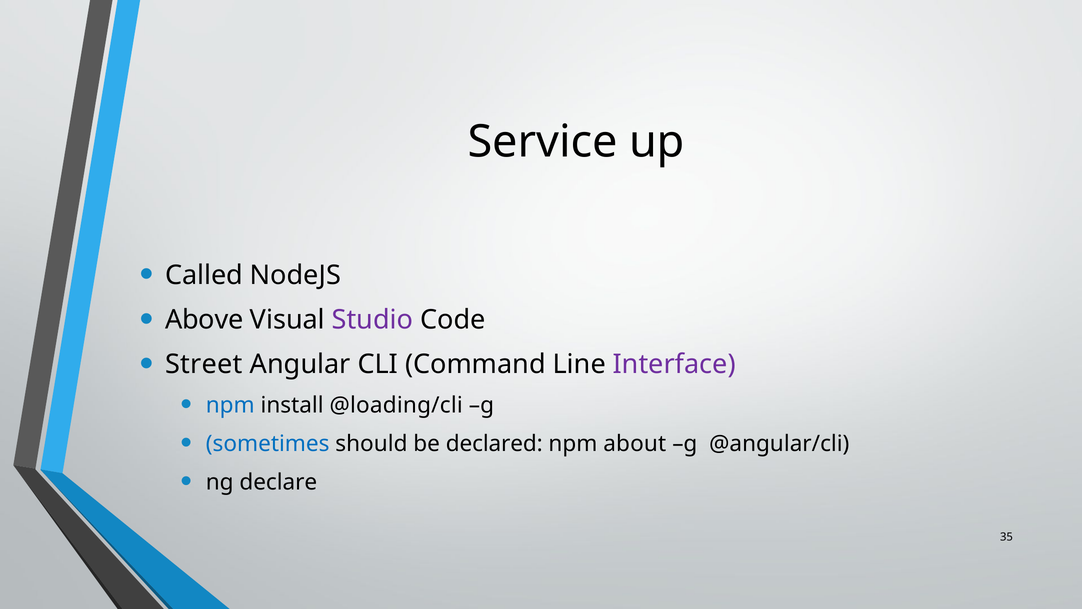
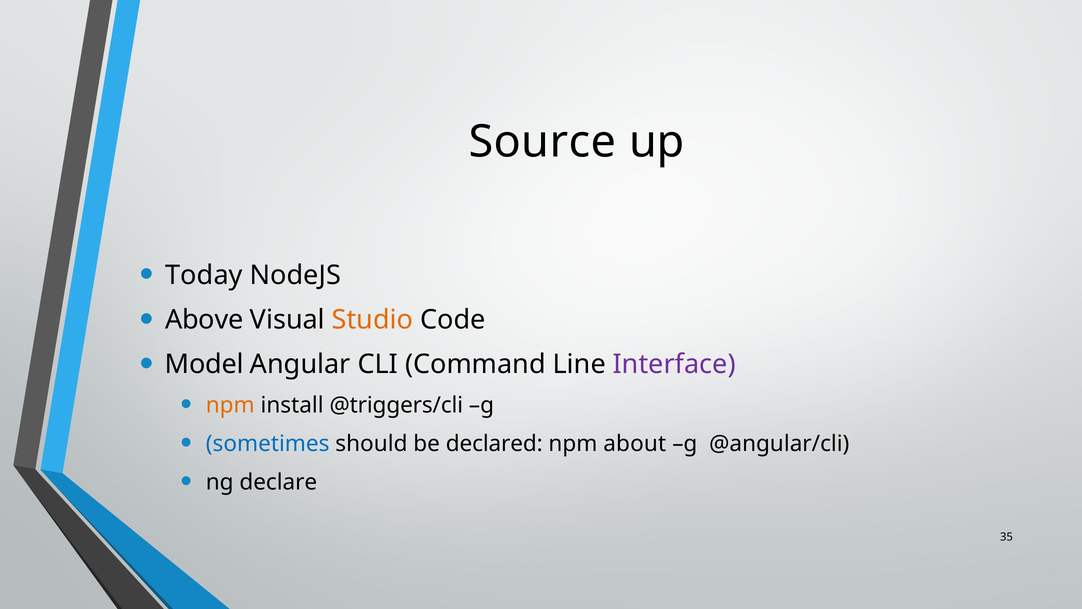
Service: Service -> Source
Called: Called -> Today
Studio colour: purple -> orange
Street: Street -> Model
npm at (230, 405) colour: blue -> orange
@loading/cli: @loading/cli -> @triggers/cli
